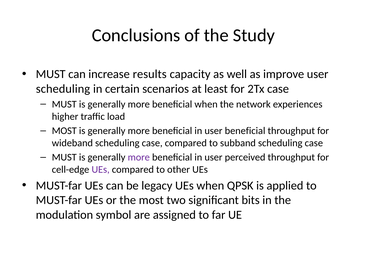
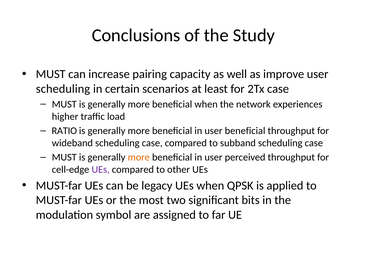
results: results -> pairing
MOST at (64, 131): MOST -> RATIO
more at (139, 157) colour: purple -> orange
